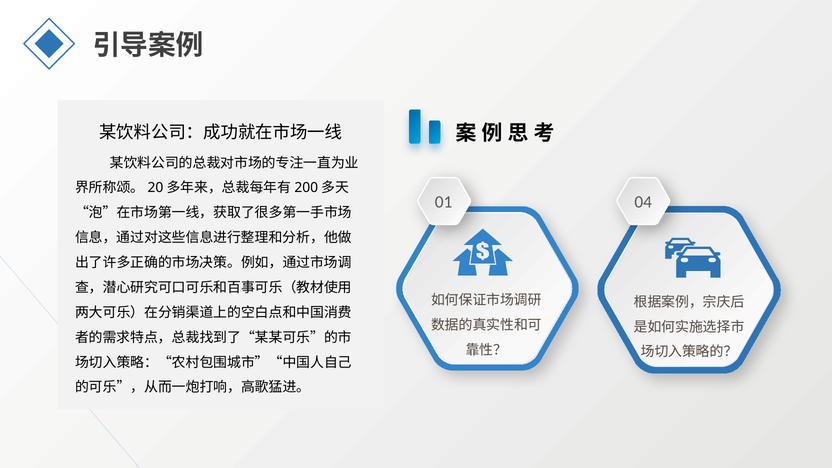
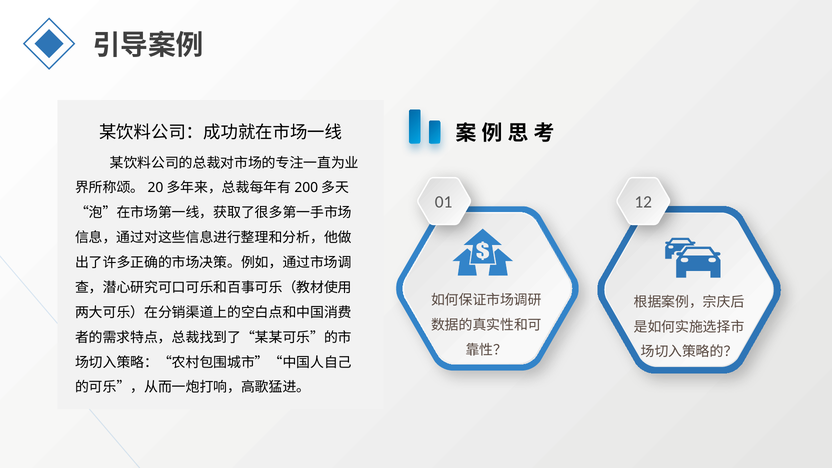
04: 04 -> 12
